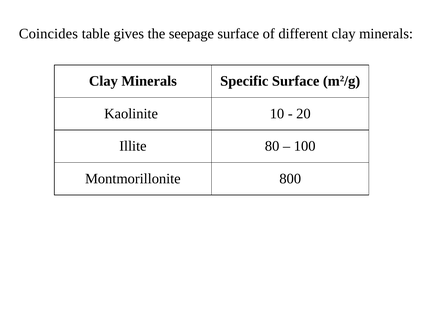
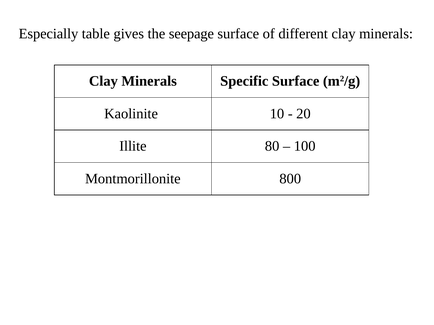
Coincides: Coincides -> Especially
